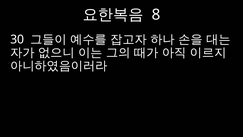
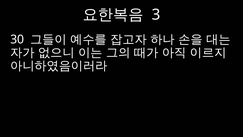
8: 8 -> 3
